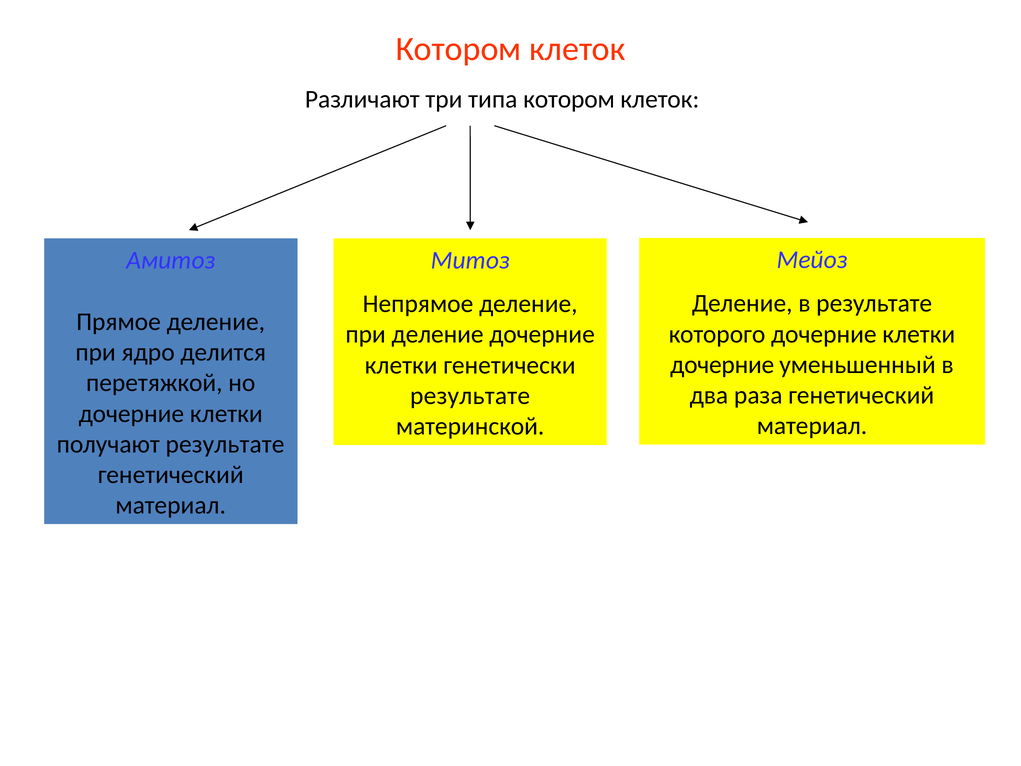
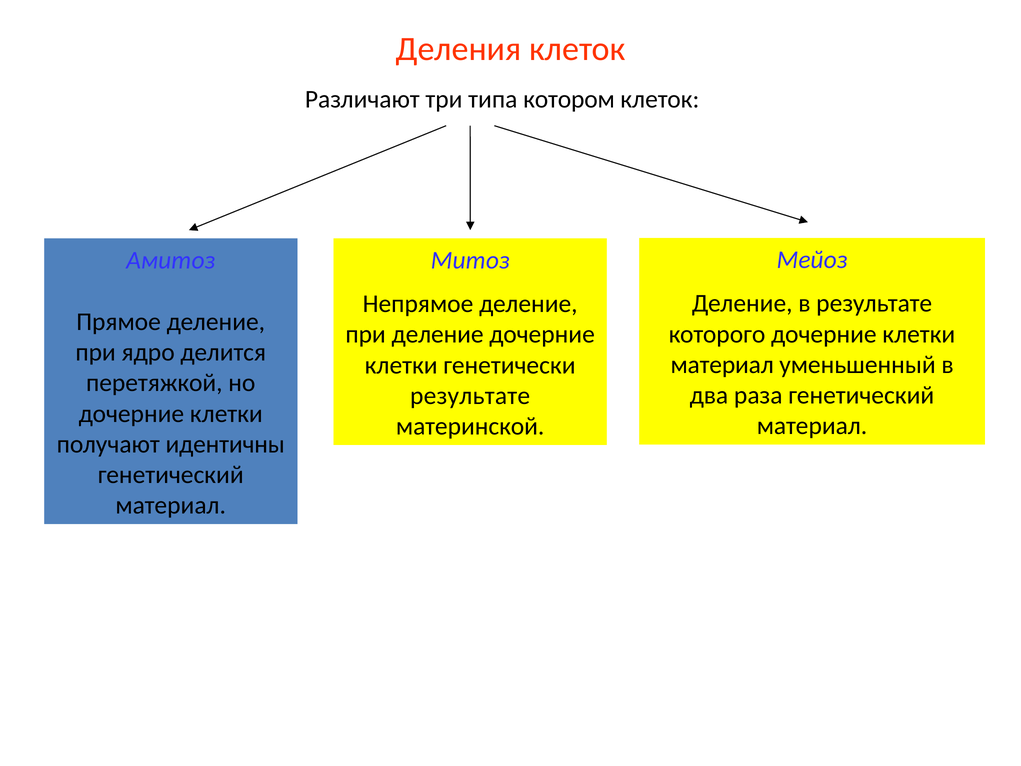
Котором at (459, 49): Котором -> Деления
дочерние at (722, 365): дочерние -> материал
получают результате: результате -> идентичны
